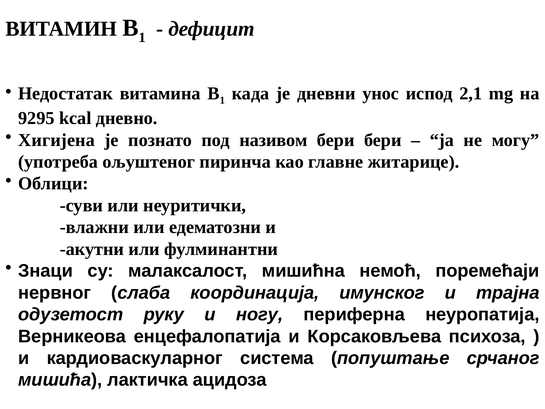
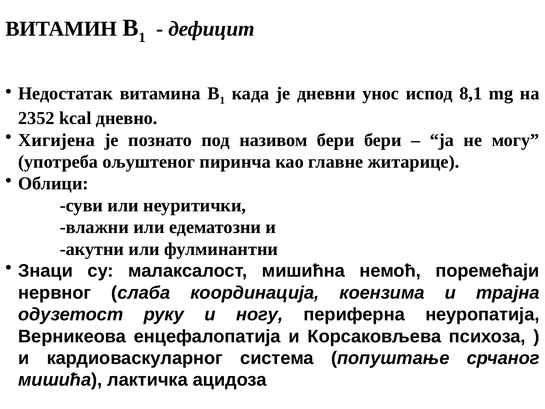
2,1: 2,1 -> 8,1
9295: 9295 -> 2352
имунског: имунског -> коензима
